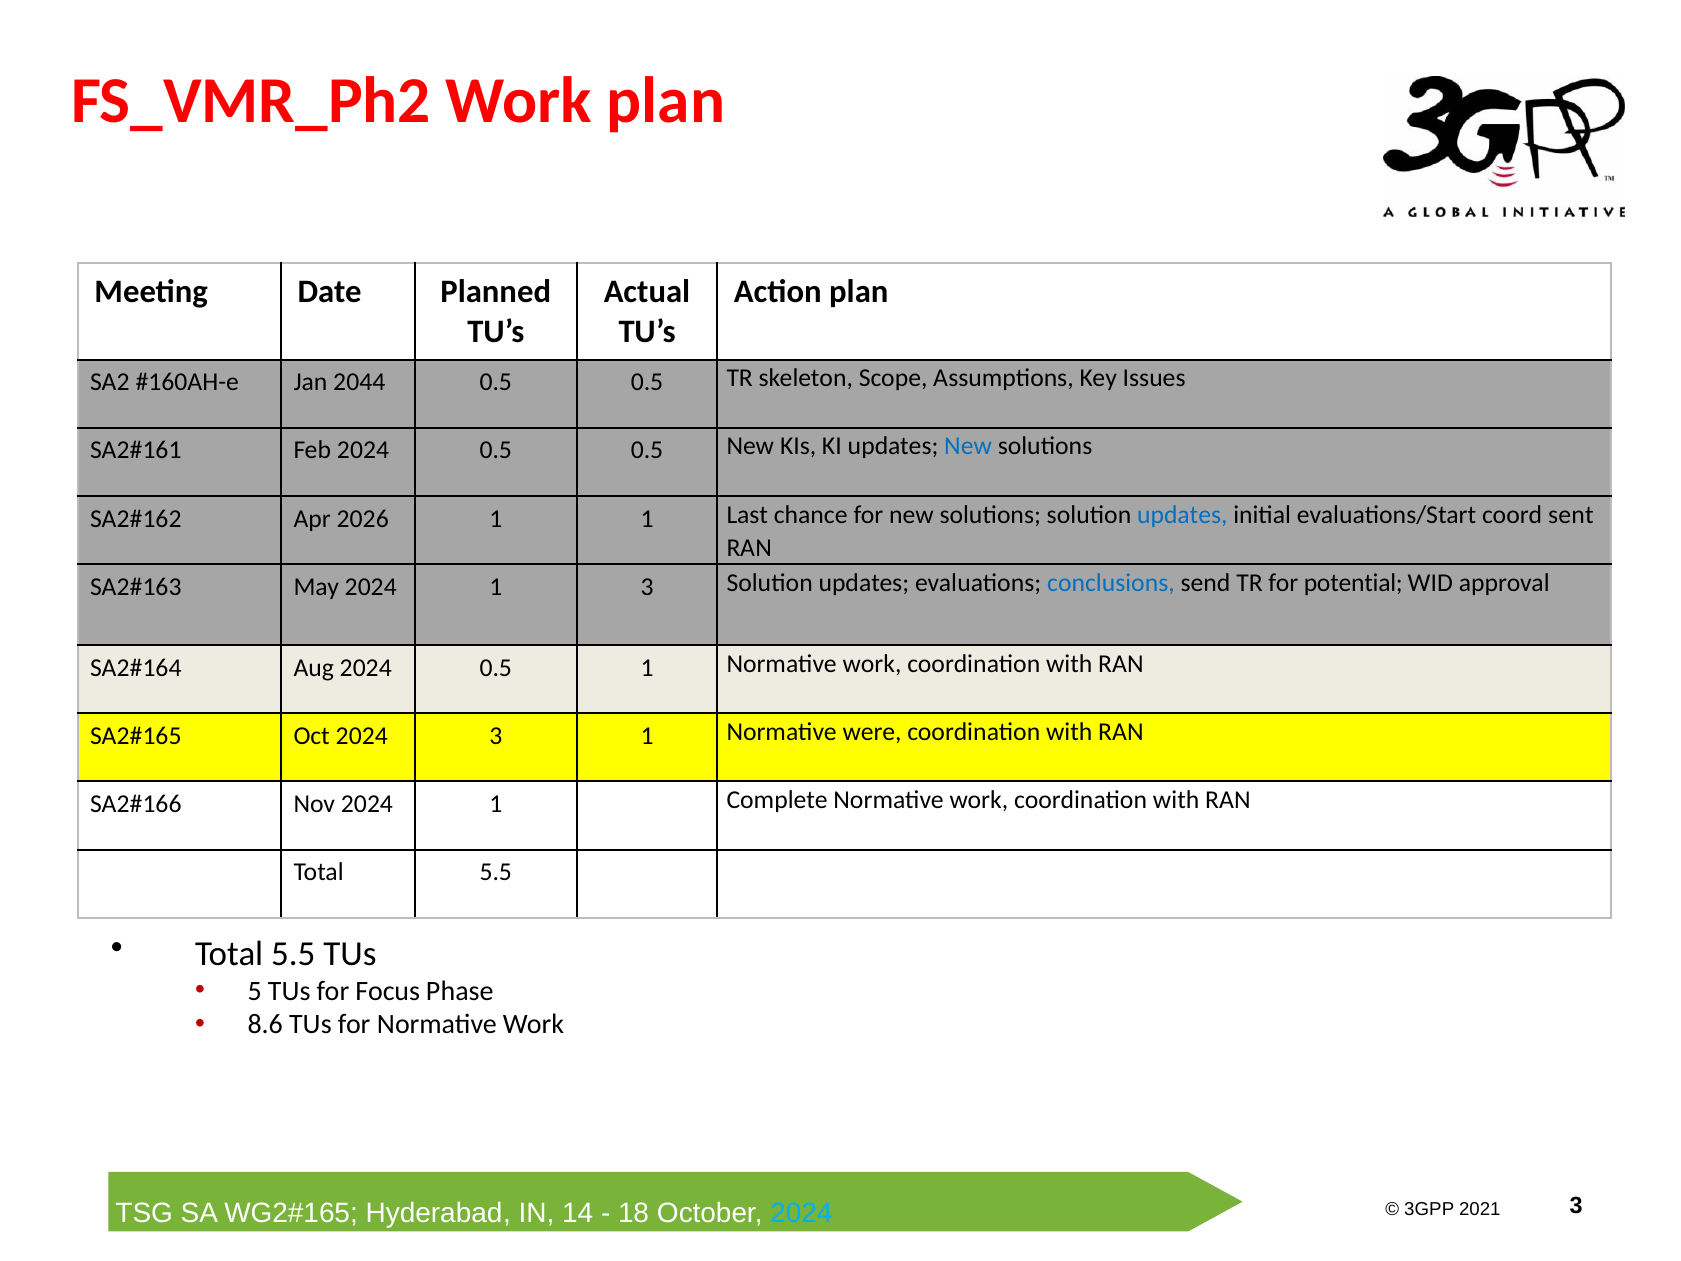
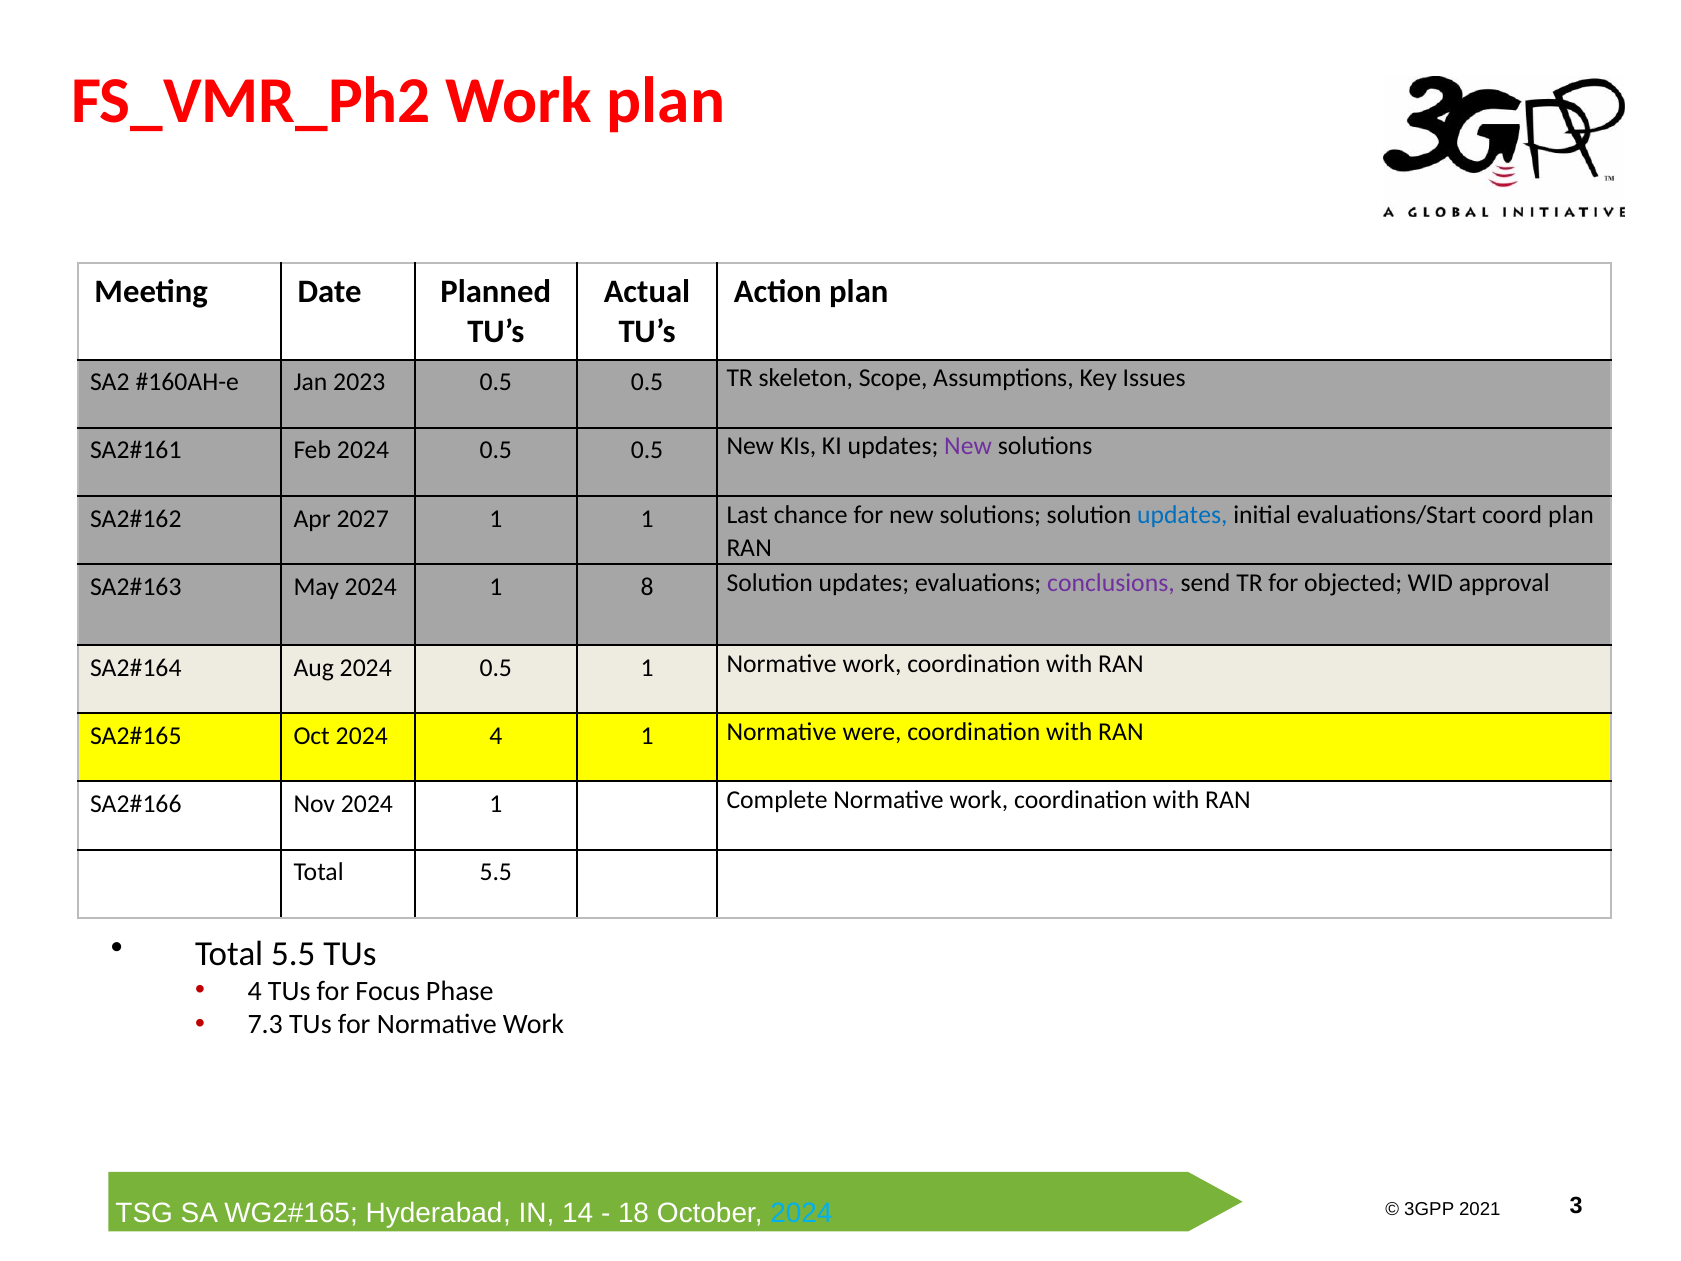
2044: 2044 -> 2023
New at (968, 446) colour: blue -> purple
2026: 2026 -> 2027
coord sent: sent -> plan
1 3: 3 -> 8
conclusions colour: blue -> purple
potential: potential -> objected
Oct 2024 3: 3 -> 4
5 at (255, 991): 5 -> 4
8.6: 8.6 -> 7.3
